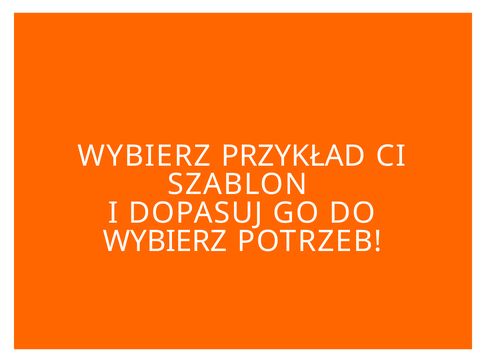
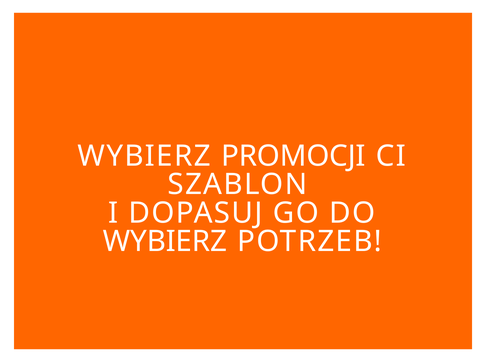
PRZYKŁAD: PRZYKŁAD -> PROMOCJI
